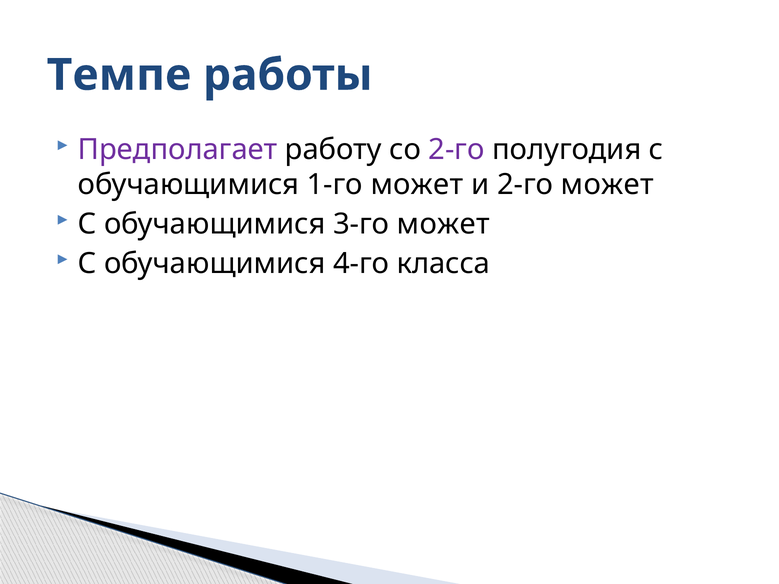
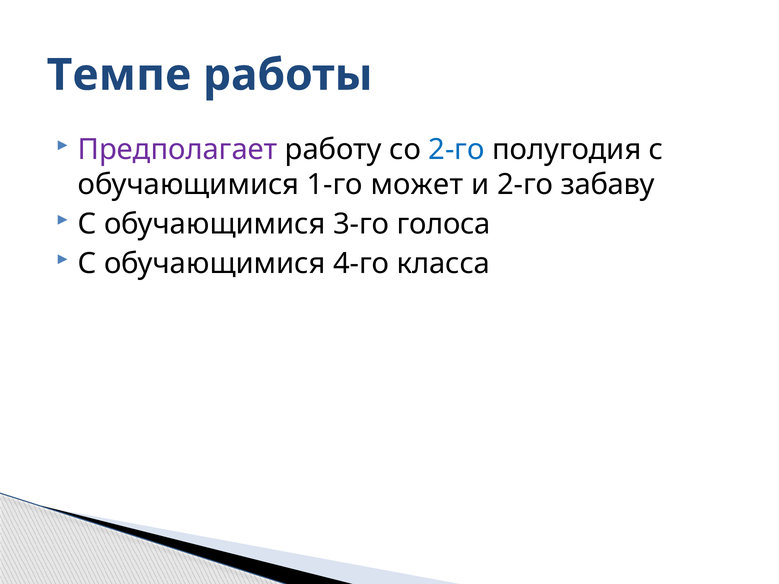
2-го at (457, 150) colour: purple -> blue
2-го может: может -> забаву
3-го может: может -> голоса
